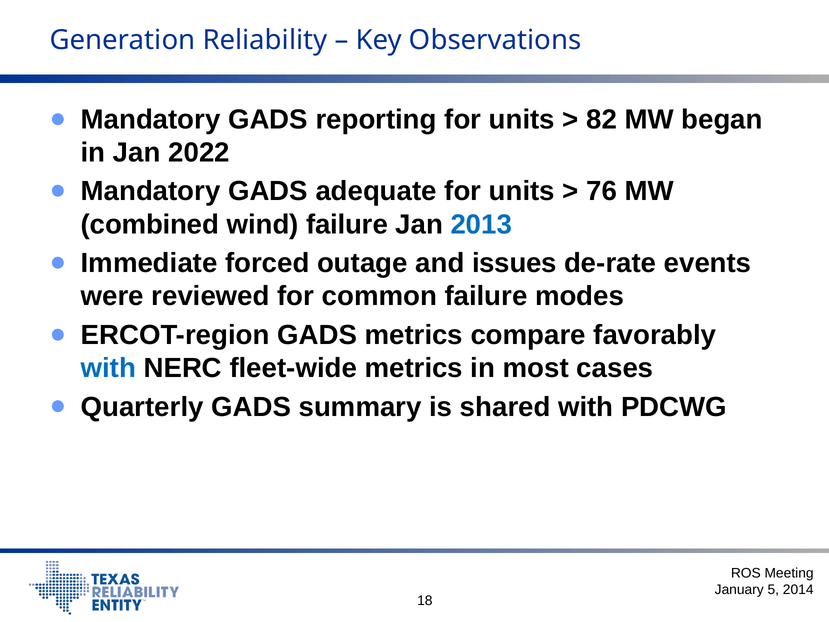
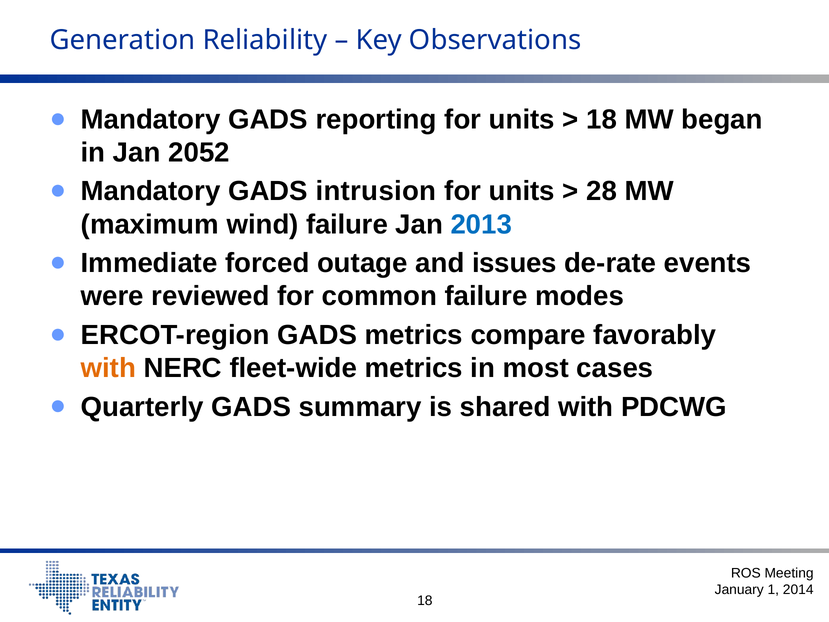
82 at (602, 119): 82 -> 18
2022: 2022 -> 2052
adequate: adequate -> intrusion
76: 76 -> 28
combined: combined -> maximum
with at (108, 368) colour: blue -> orange
5: 5 -> 1
